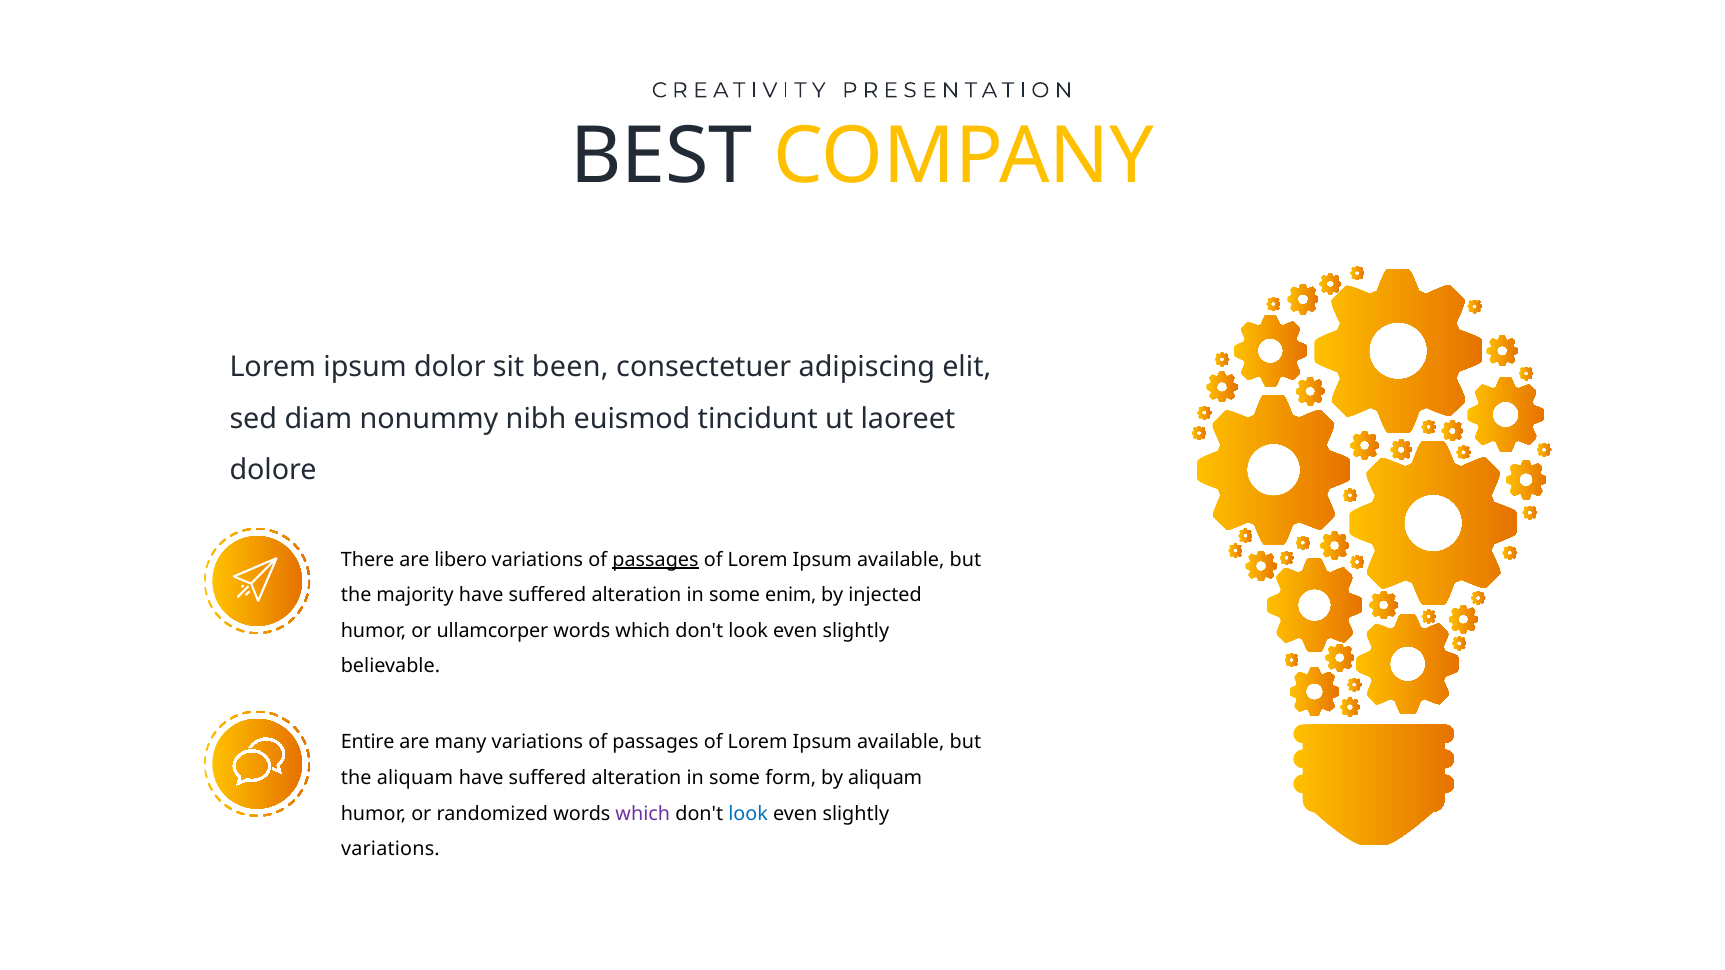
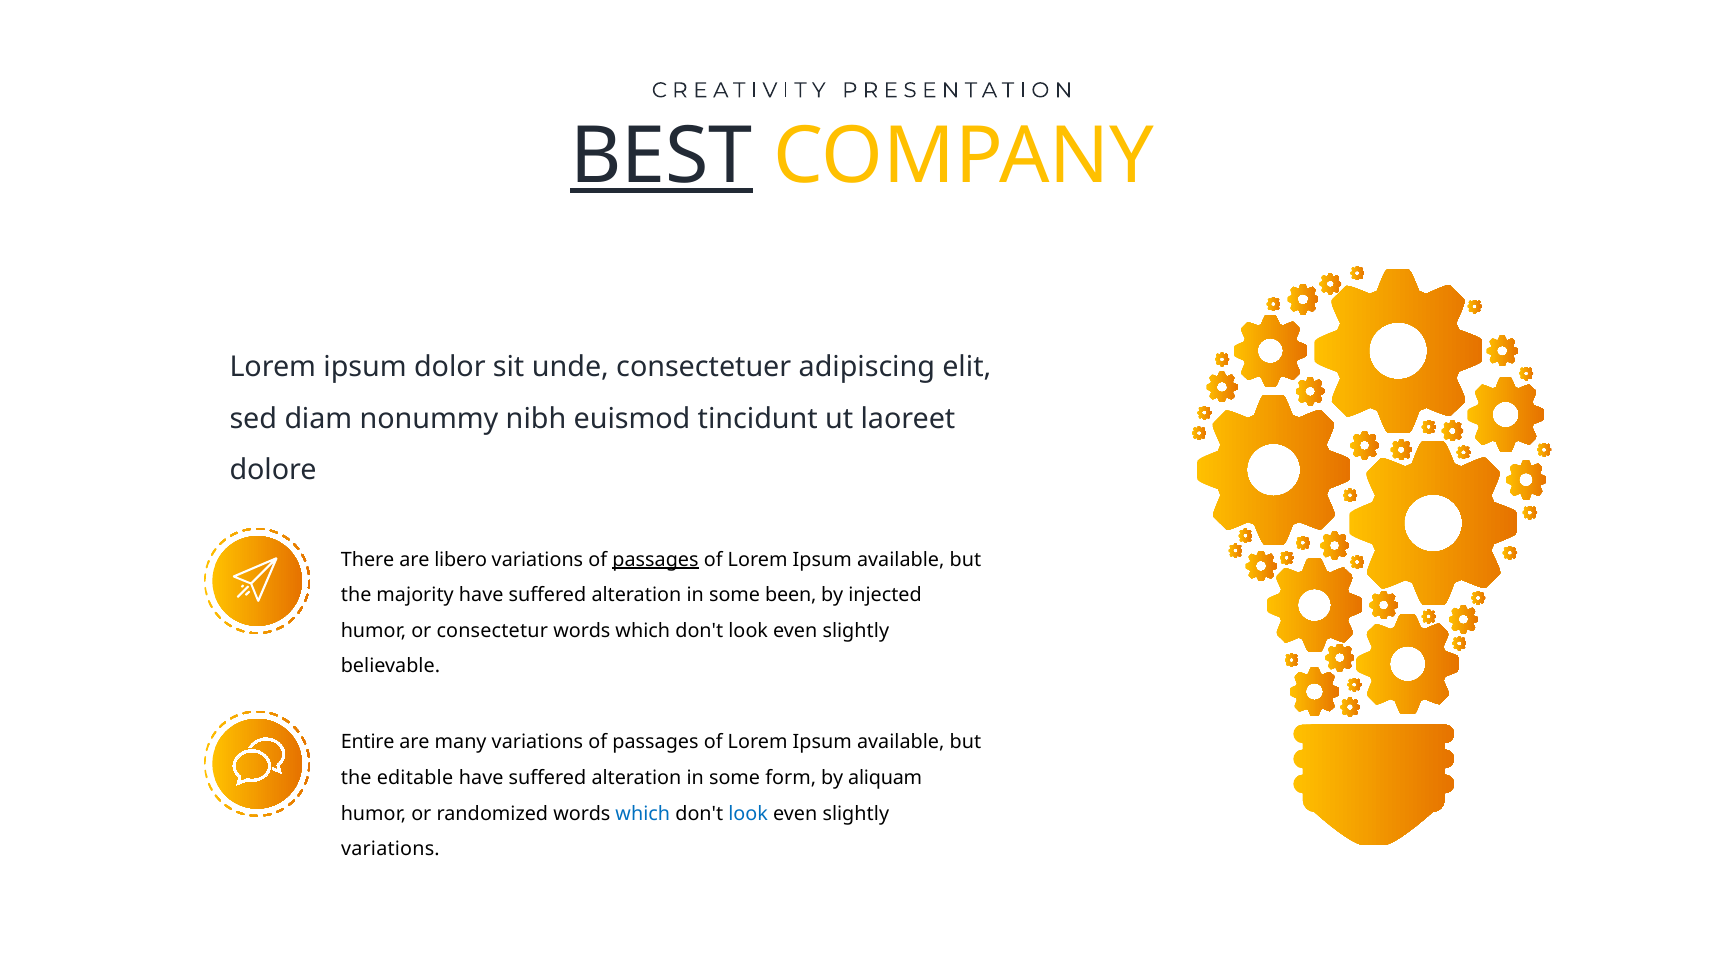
BEST underline: none -> present
been: been -> unde
enim: enim -> been
ullamcorper: ullamcorper -> consectetur
the aliquam: aliquam -> editable
which at (643, 814) colour: purple -> blue
